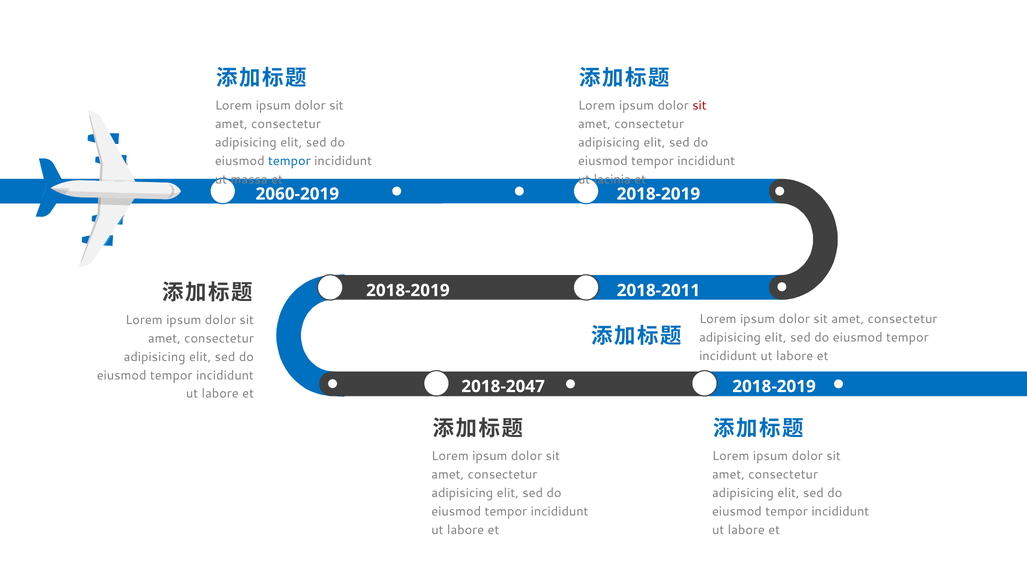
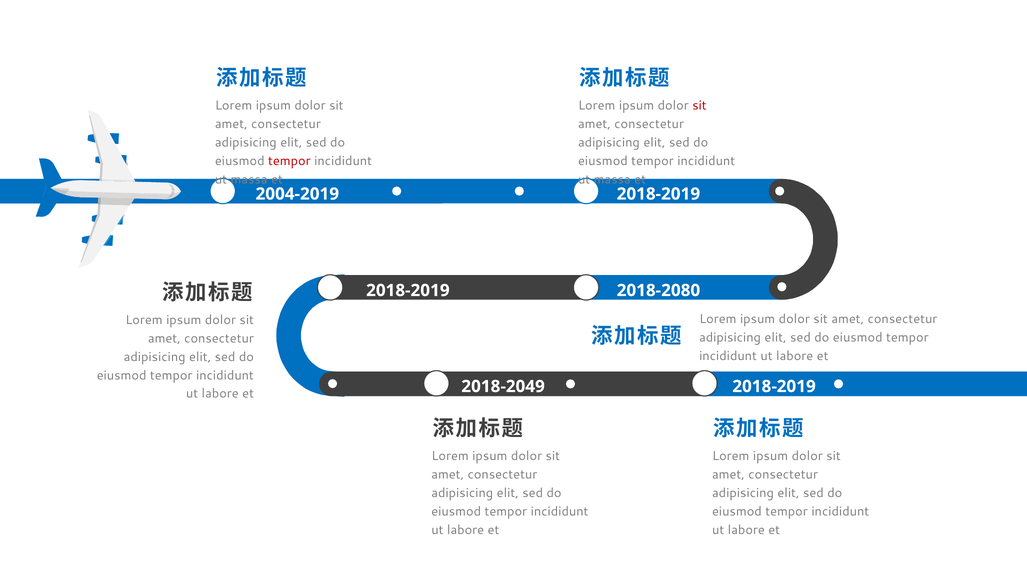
tempor at (289, 161) colour: blue -> red
lacinia at (612, 180): lacinia -> massa
2060-2019: 2060-2019 -> 2004-2019
2018-2011: 2018-2011 -> 2018-2080
2018-2047: 2018-2047 -> 2018-2049
